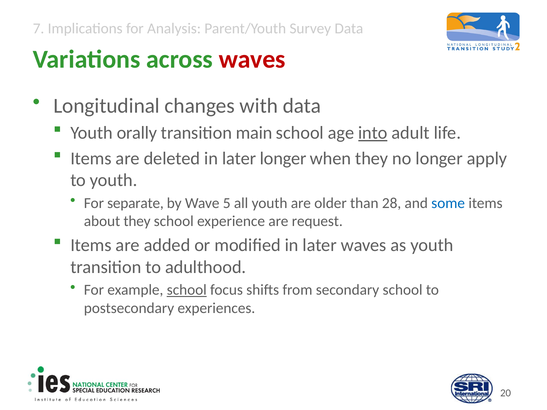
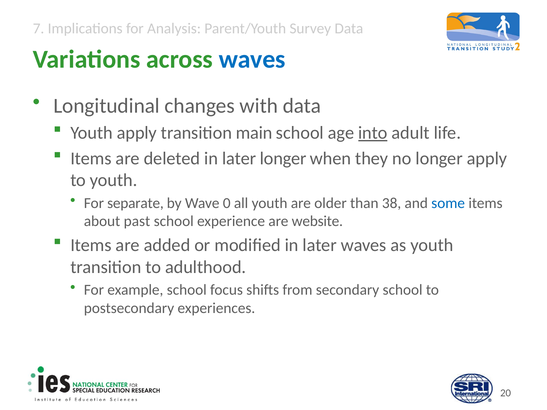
waves at (252, 59) colour: red -> blue
Youth orally: orally -> apply
5: 5 -> 0
28: 28 -> 38
about they: they -> past
request: request -> website
school at (187, 290) underline: present -> none
